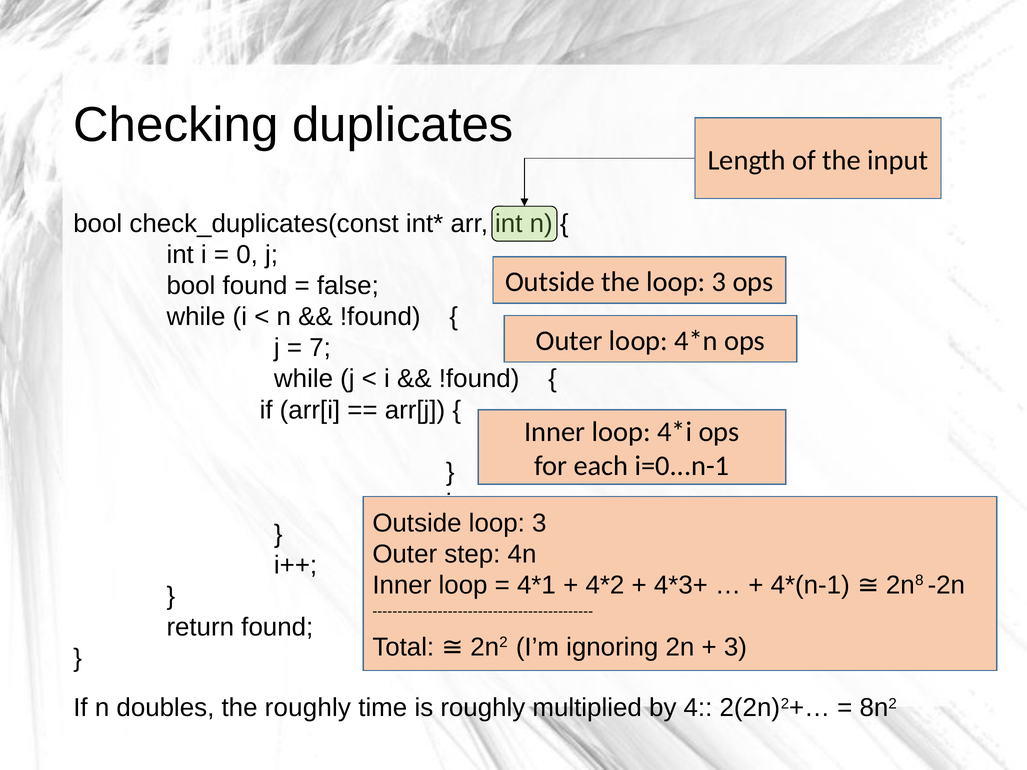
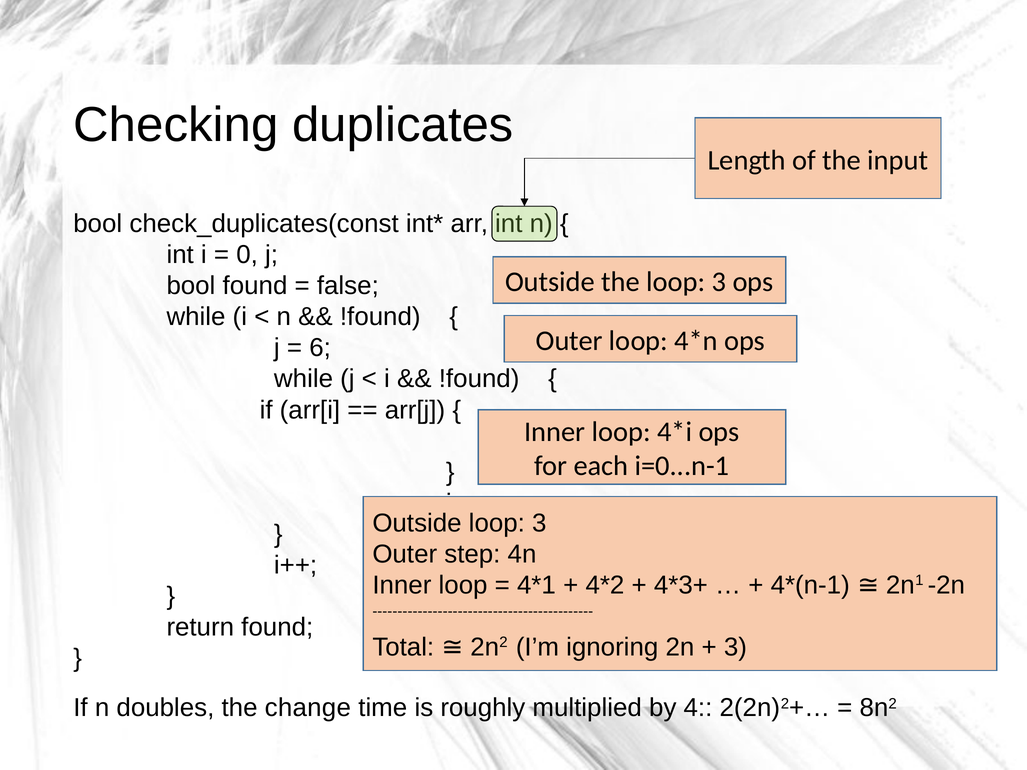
7: 7 -> 6
8: 8 -> 1
the roughly: roughly -> change
